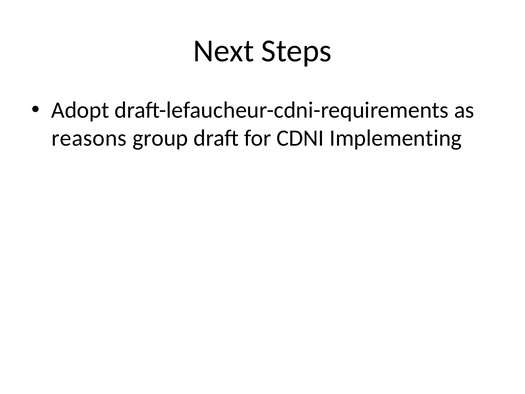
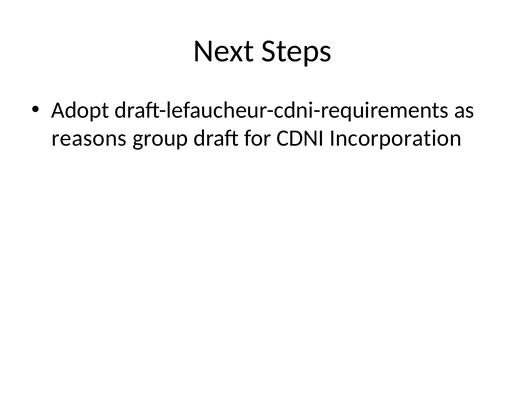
Implementing: Implementing -> Incorporation
